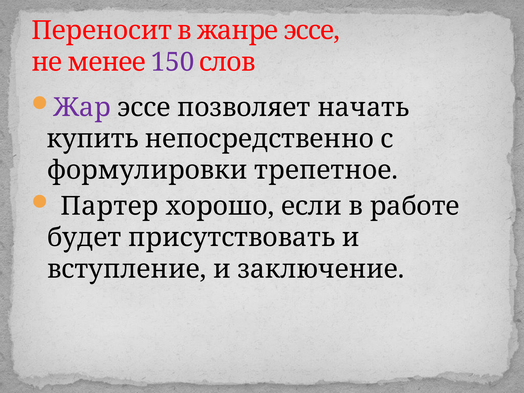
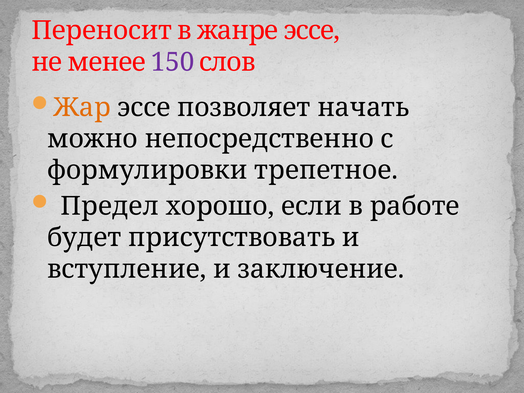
Жар colour: purple -> orange
купить: купить -> можно
Партер: Партер -> Предел
